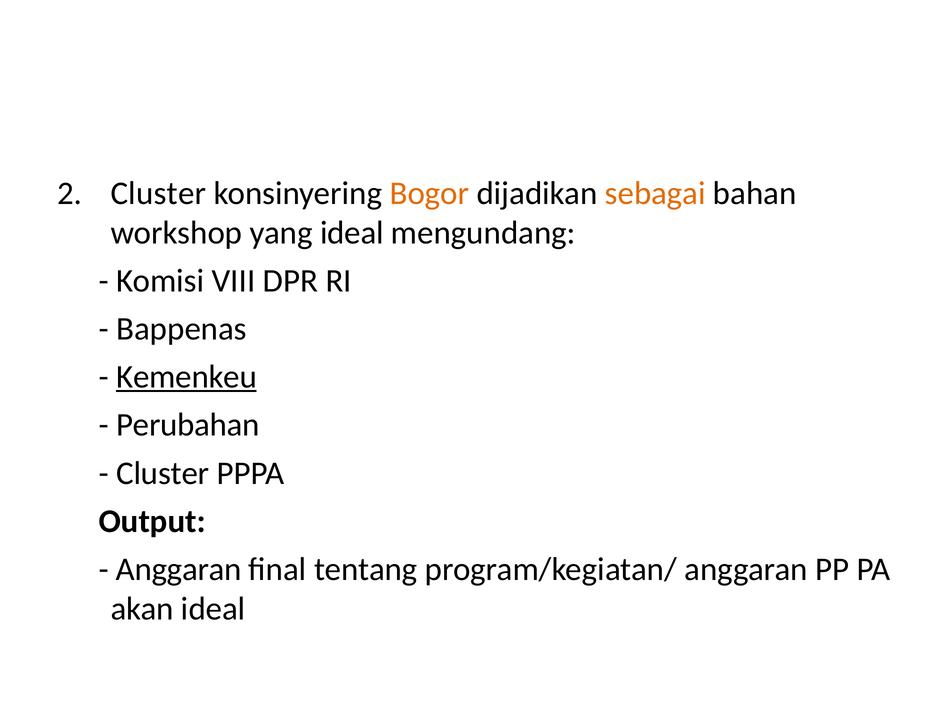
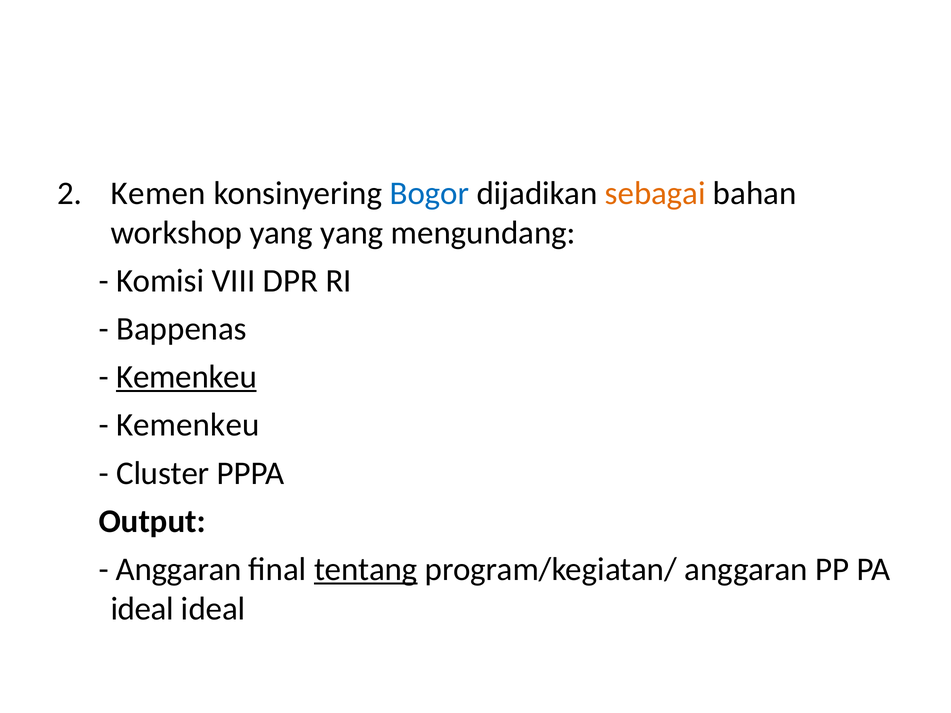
Cluster at (158, 193): Cluster -> Kemen
Bogor colour: orange -> blue
yang ideal: ideal -> yang
Perubahan at (188, 425): Perubahan -> Kemenkeu
tentang underline: none -> present
akan at (142, 609): akan -> ideal
